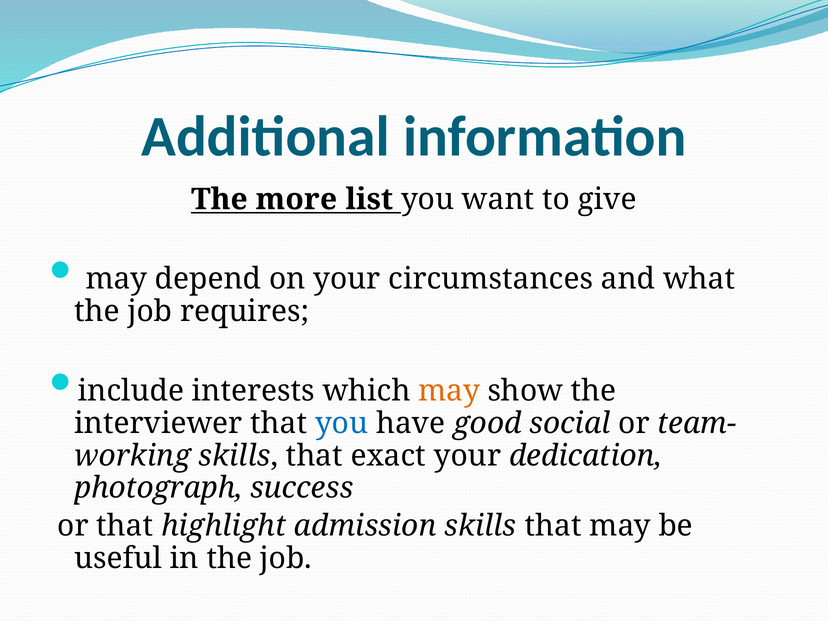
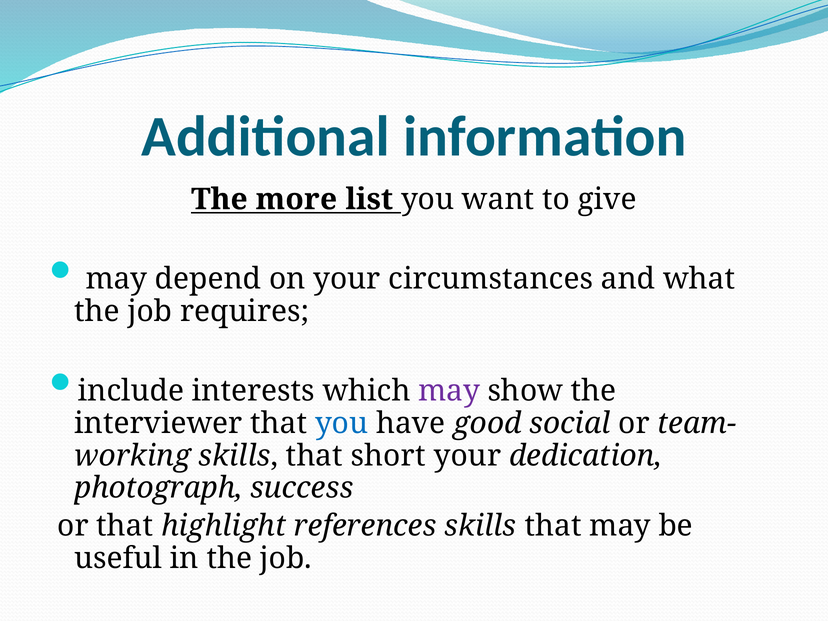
may at (449, 391) colour: orange -> purple
exact: exact -> short
admission: admission -> references
